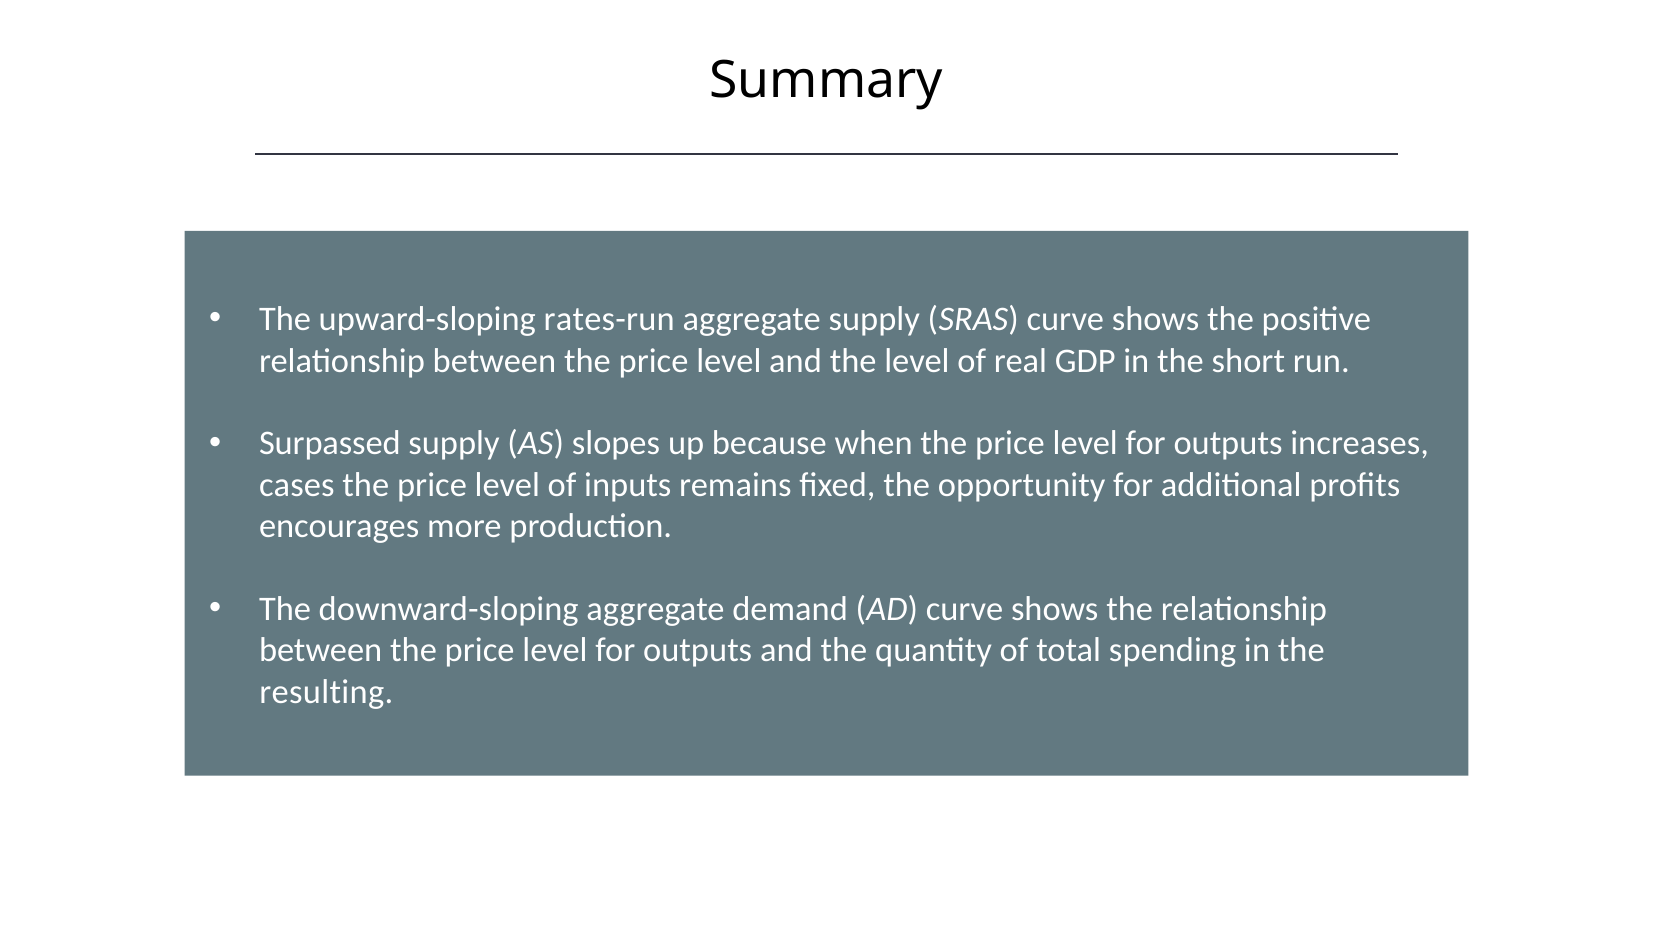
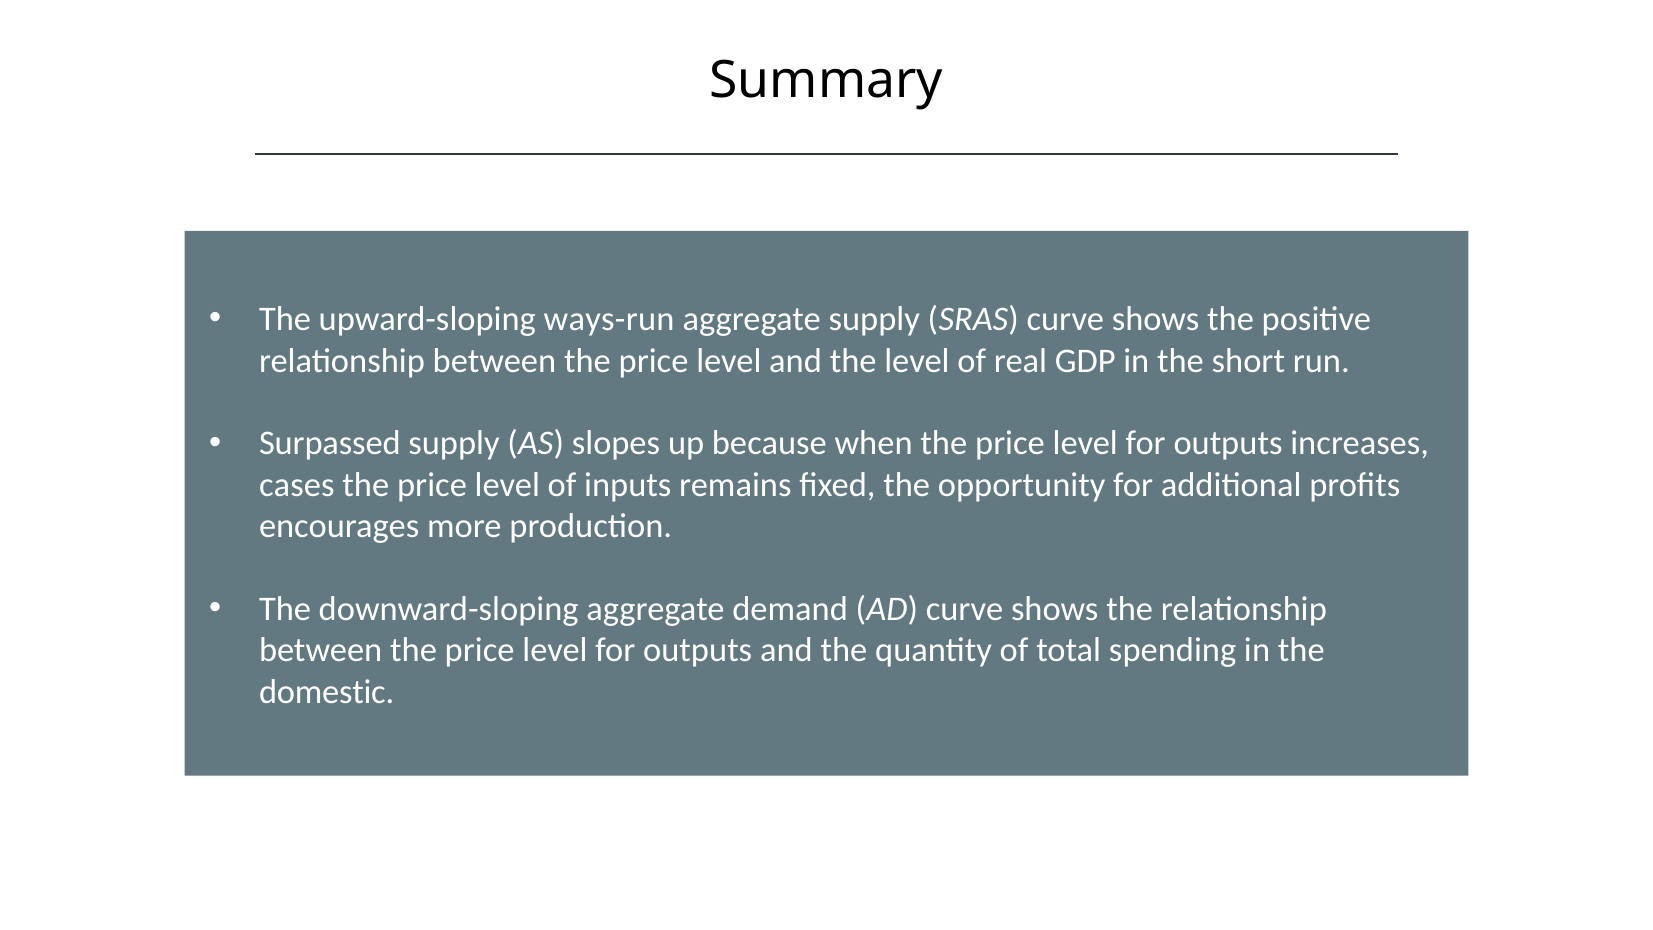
rates-run: rates-run -> ways-run
resulting: resulting -> domestic
